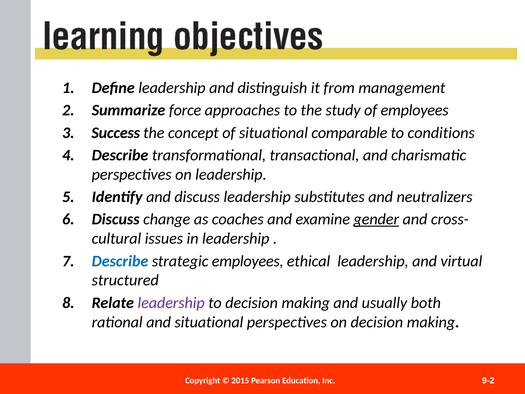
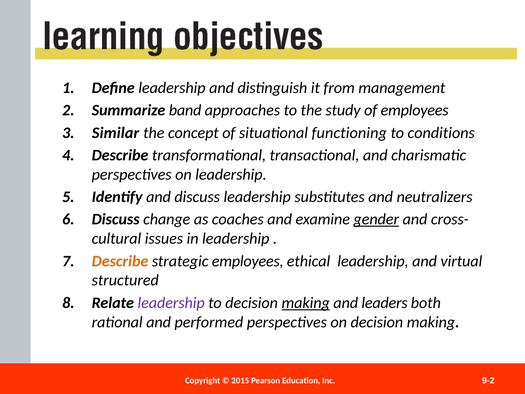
force: force -> band
Success: Success -> Similar
comparable: comparable -> functioning
Describe at (120, 261) colour: blue -> orange
making at (306, 303) underline: none -> present
usually: usually -> leaders
and situational: situational -> performed
